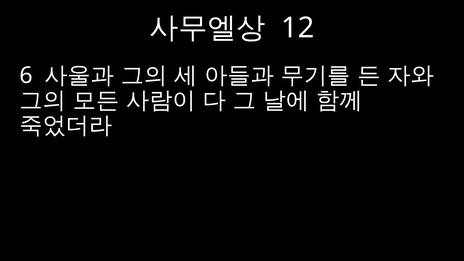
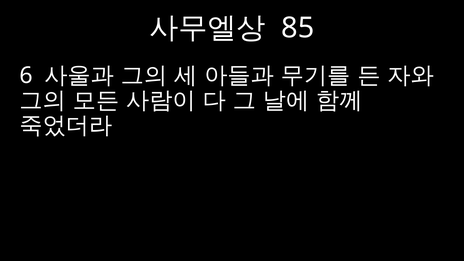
12: 12 -> 85
